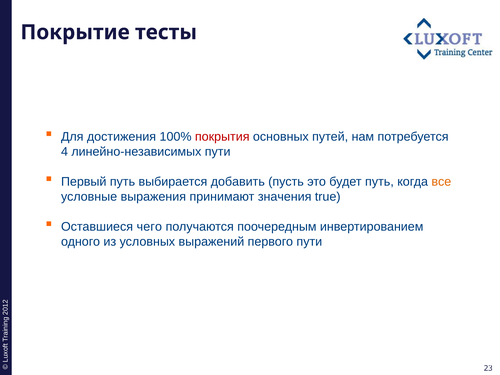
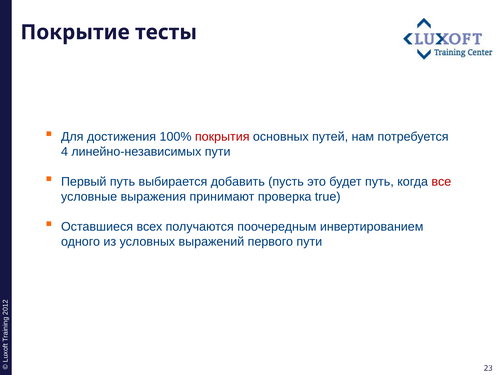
все colour: orange -> red
значения: значения -> проверка
чего: чего -> всех
